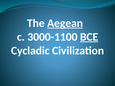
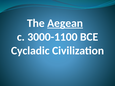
BCE underline: present -> none
